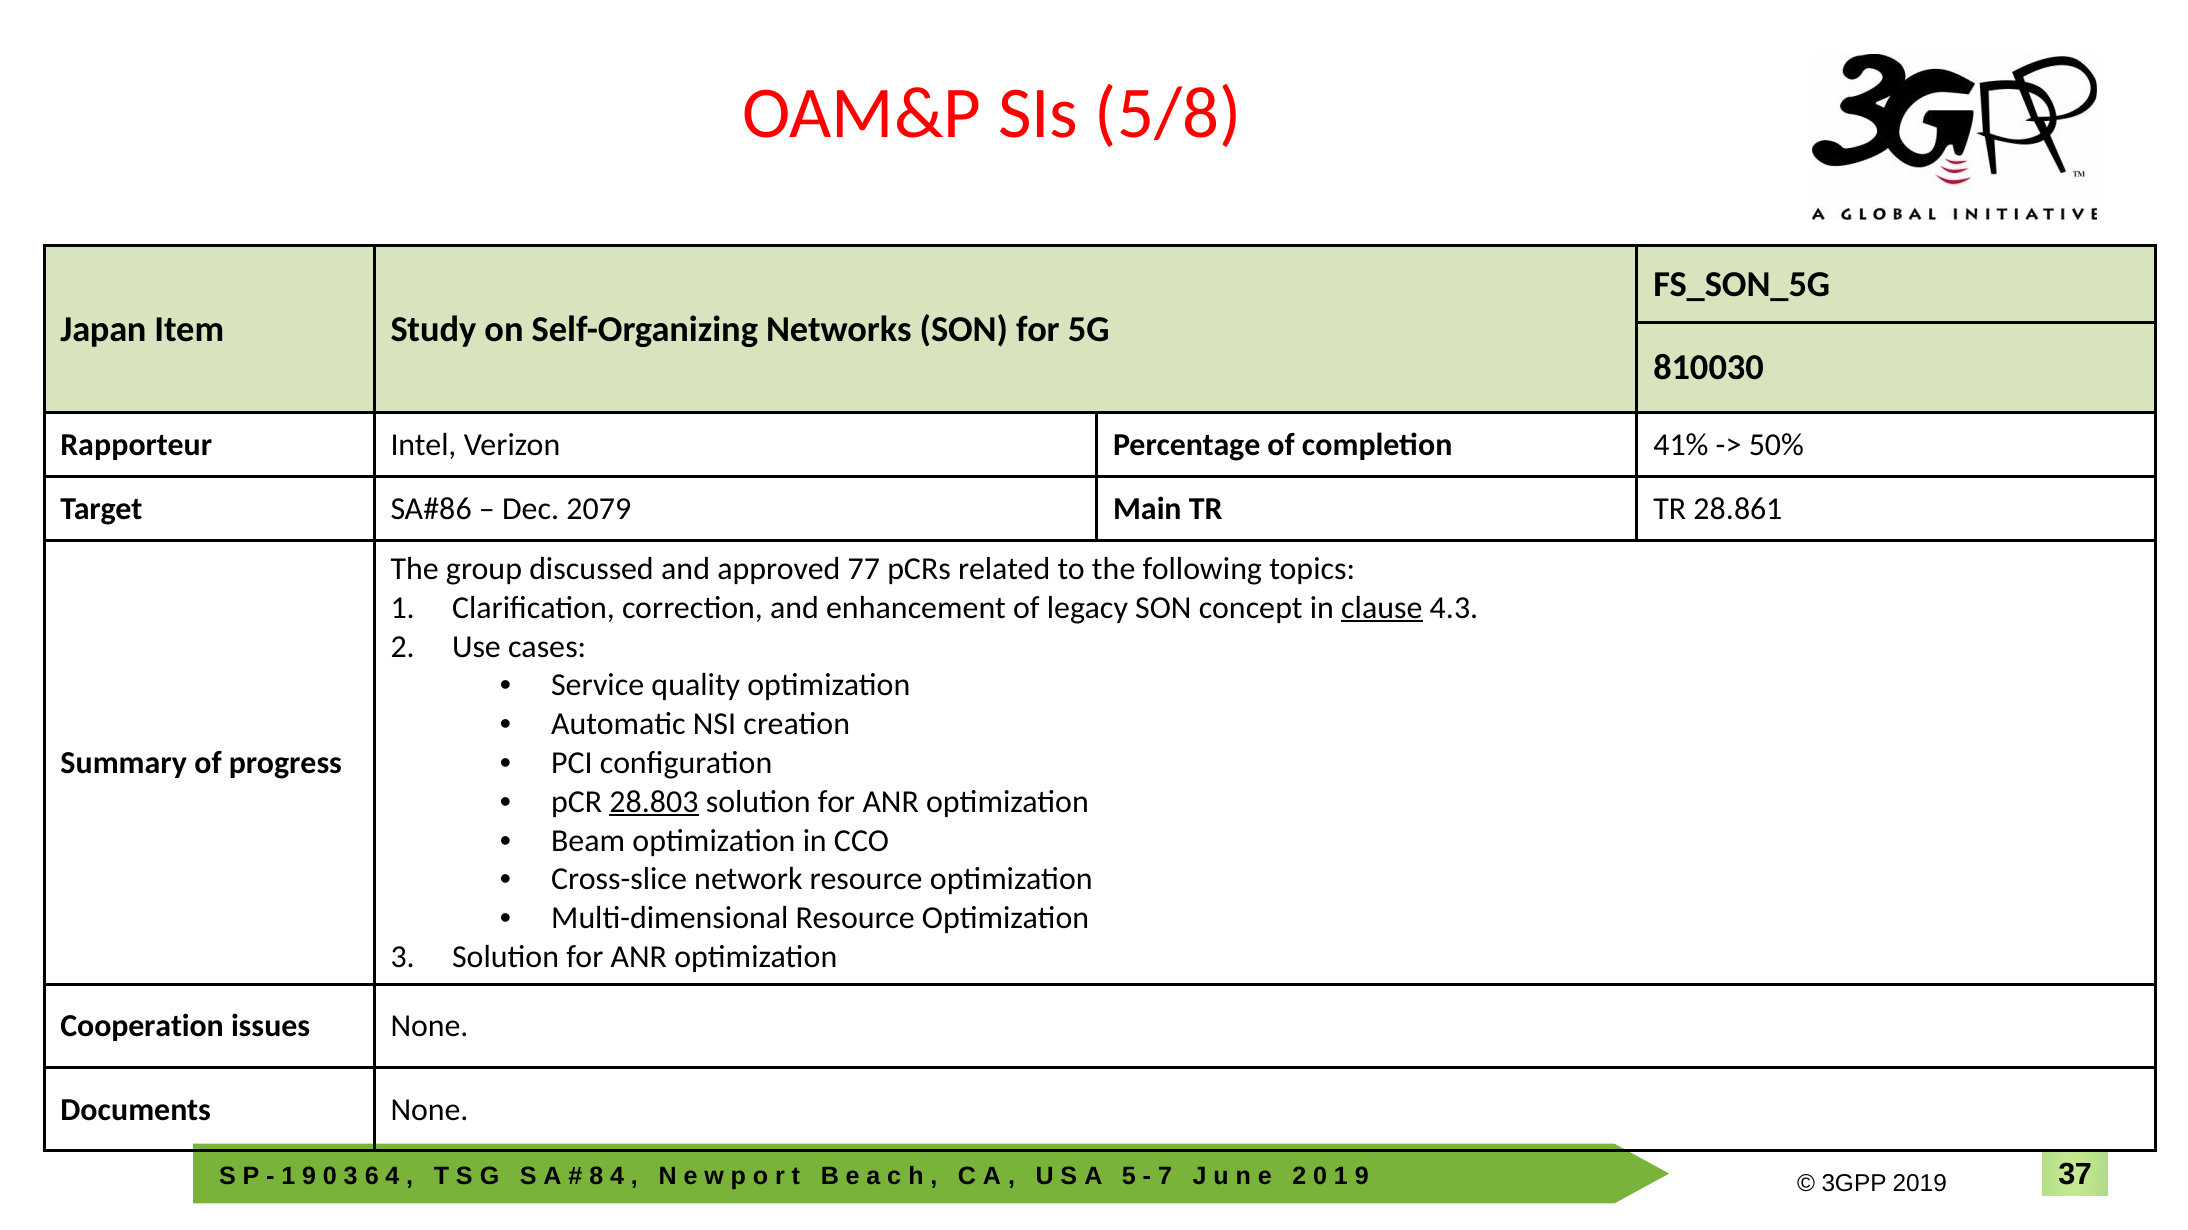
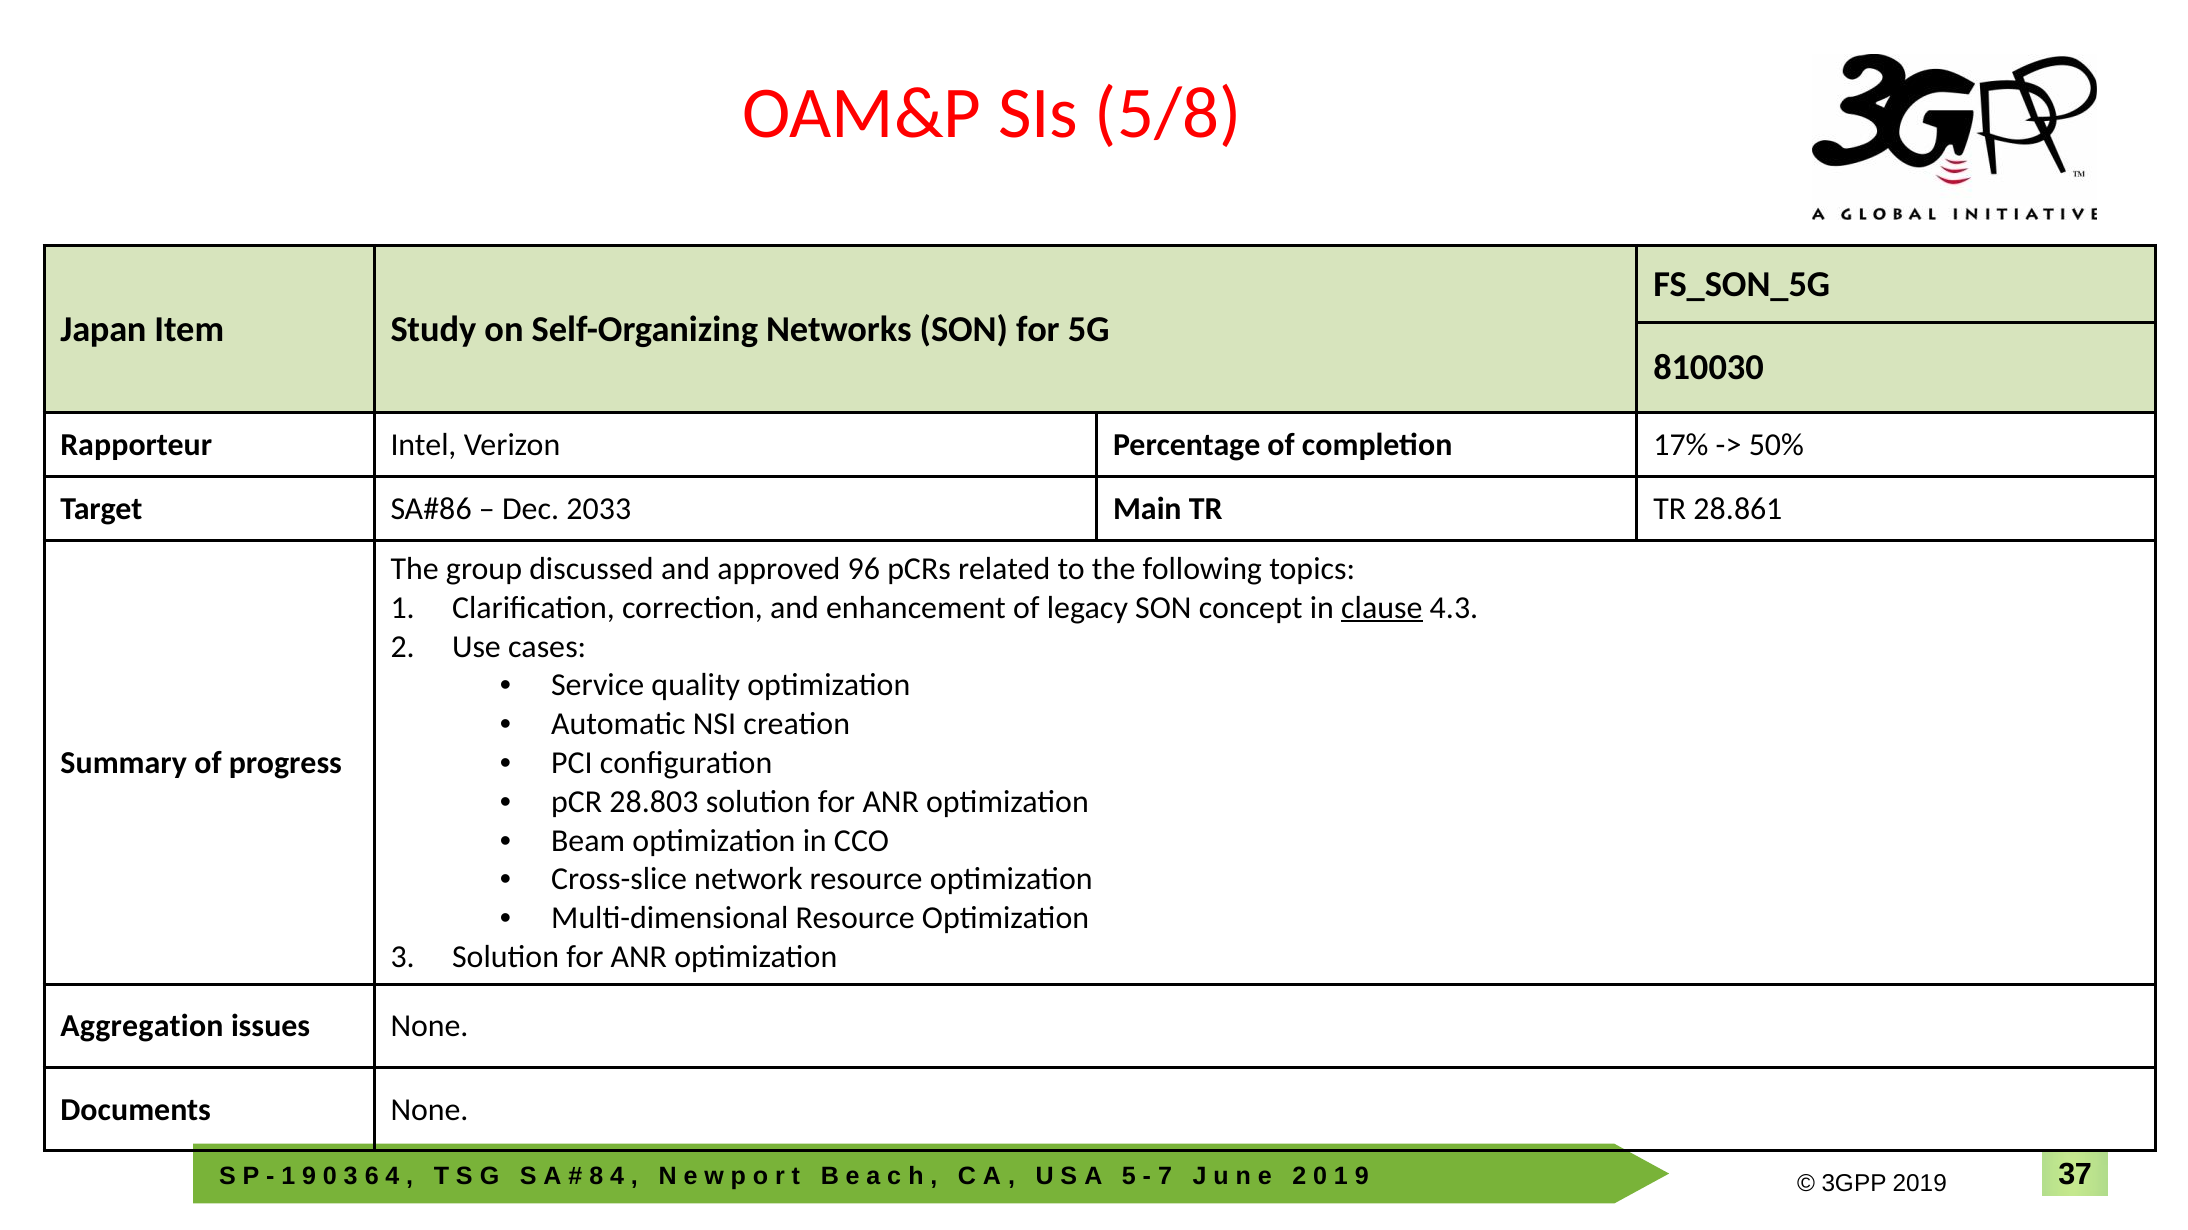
41%: 41% -> 17%
2079: 2079 -> 2033
77: 77 -> 96
28.803 underline: present -> none
Cooperation: Cooperation -> Aggregation
